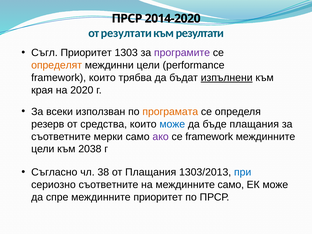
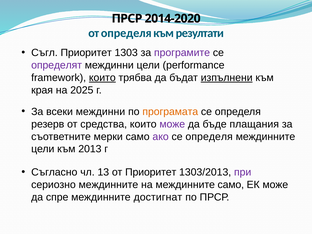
от резултати: резултати -> определя
определят colour: orange -> purple
които at (102, 78) underline: none -> present
2020: 2020 -> 2025
всеки използван: използван -> междинни
може at (172, 124) colour: blue -> purple
framework at (209, 137): framework -> определя
2038: 2038 -> 2013
38: 38 -> 13
от Плащания: Плащания -> Приоритет
при colour: blue -> purple
сериозно съответните: съответните -> междинните
междинните приоритет: приоритет -> достигнат
